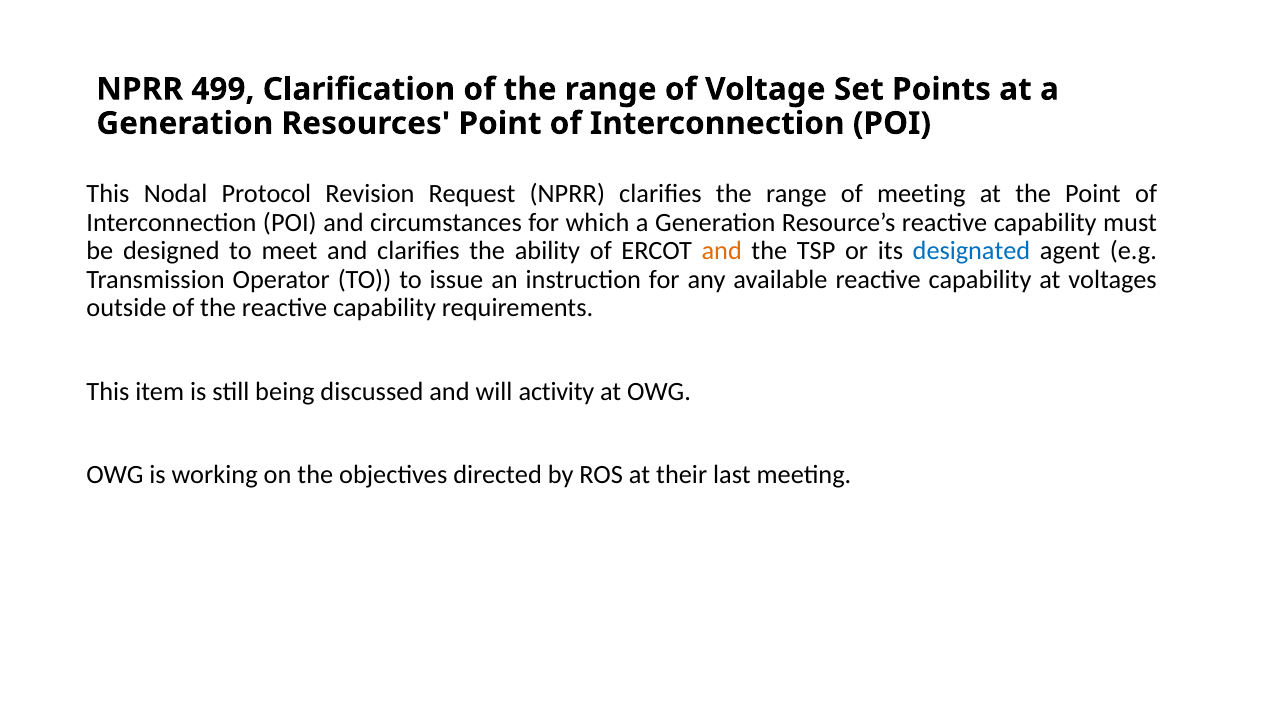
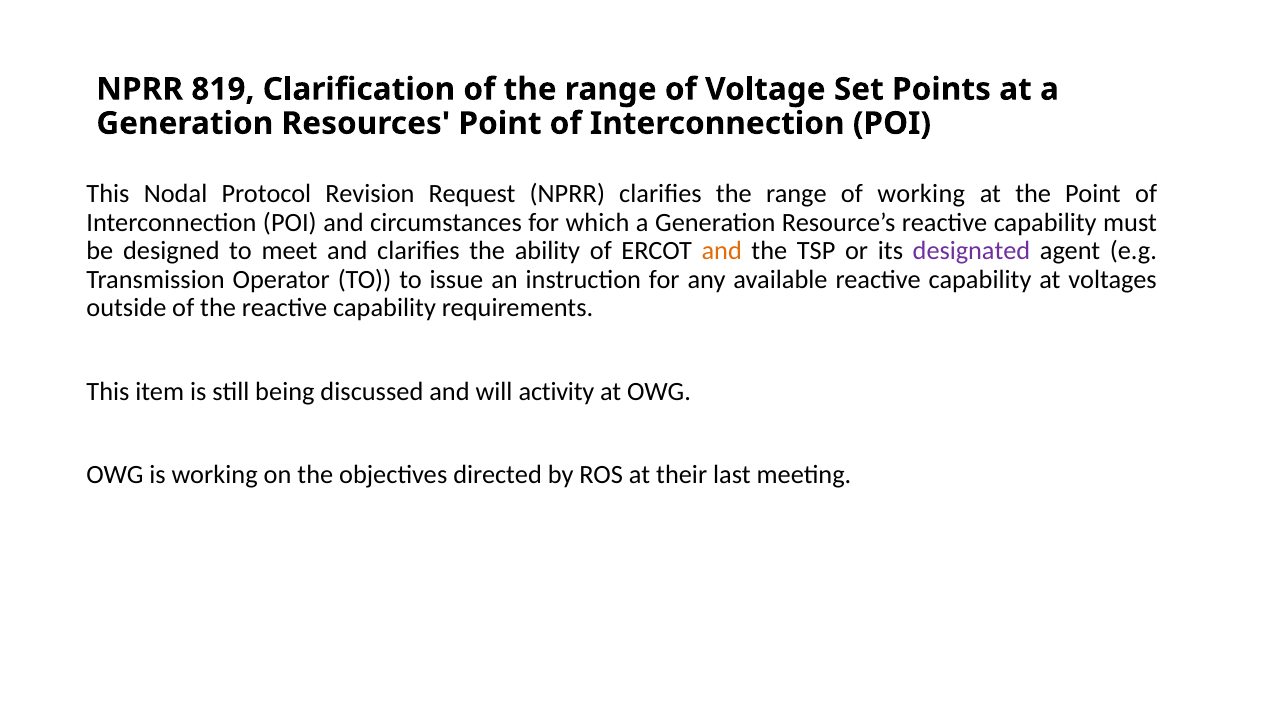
499: 499 -> 819
of meeting: meeting -> working
designated colour: blue -> purple
